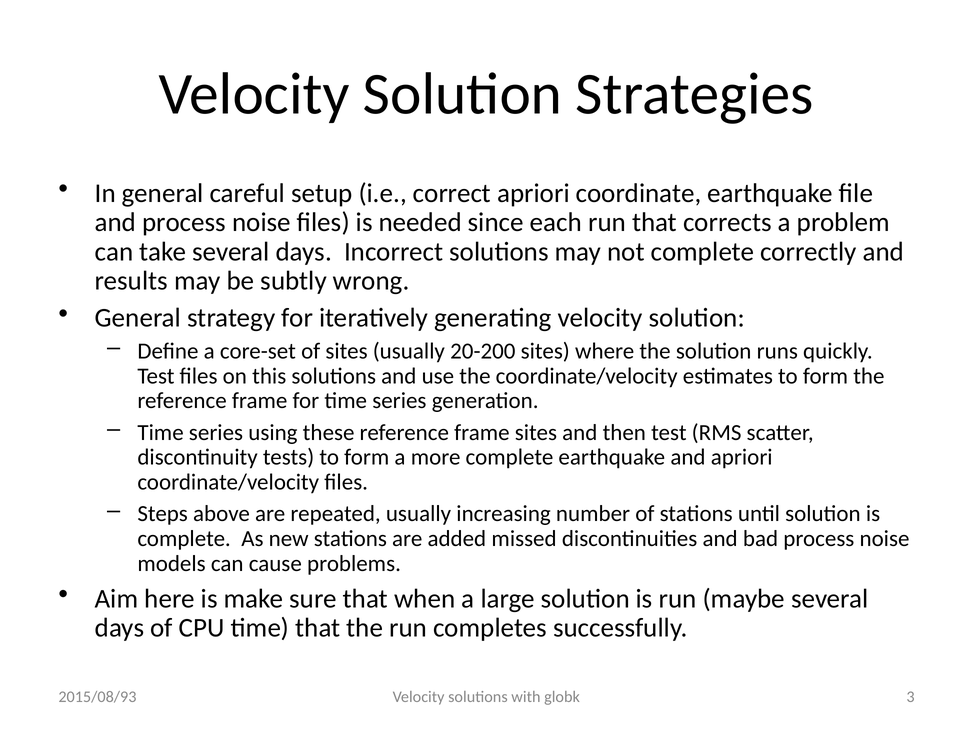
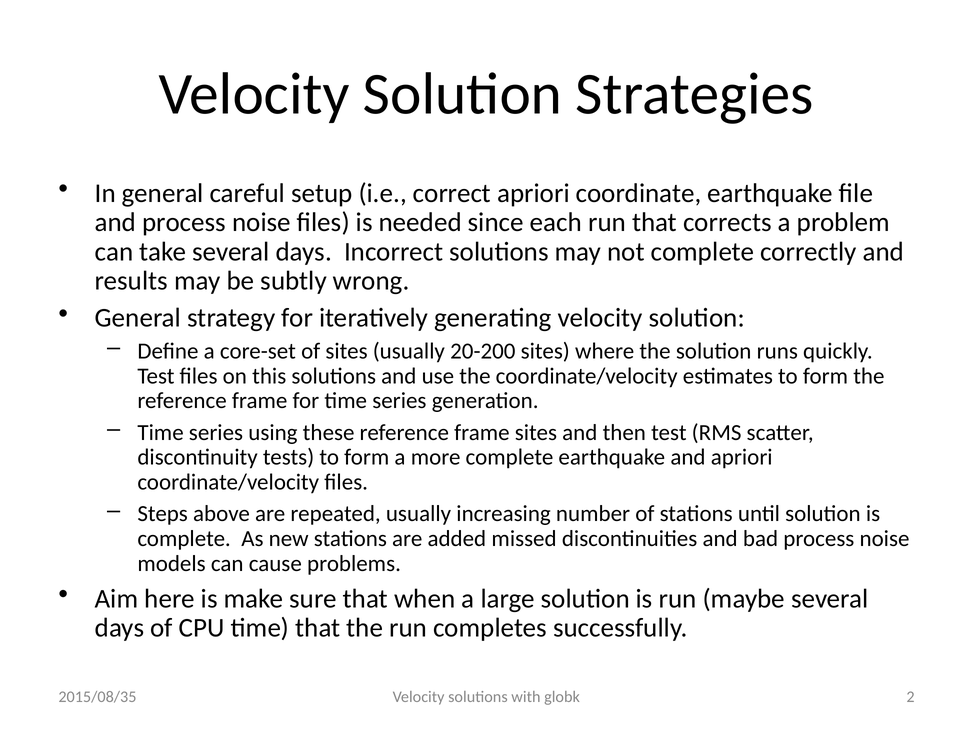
3: 3 -> 2
2015/08/93: 2015/08/93 -> 2015/08/35
